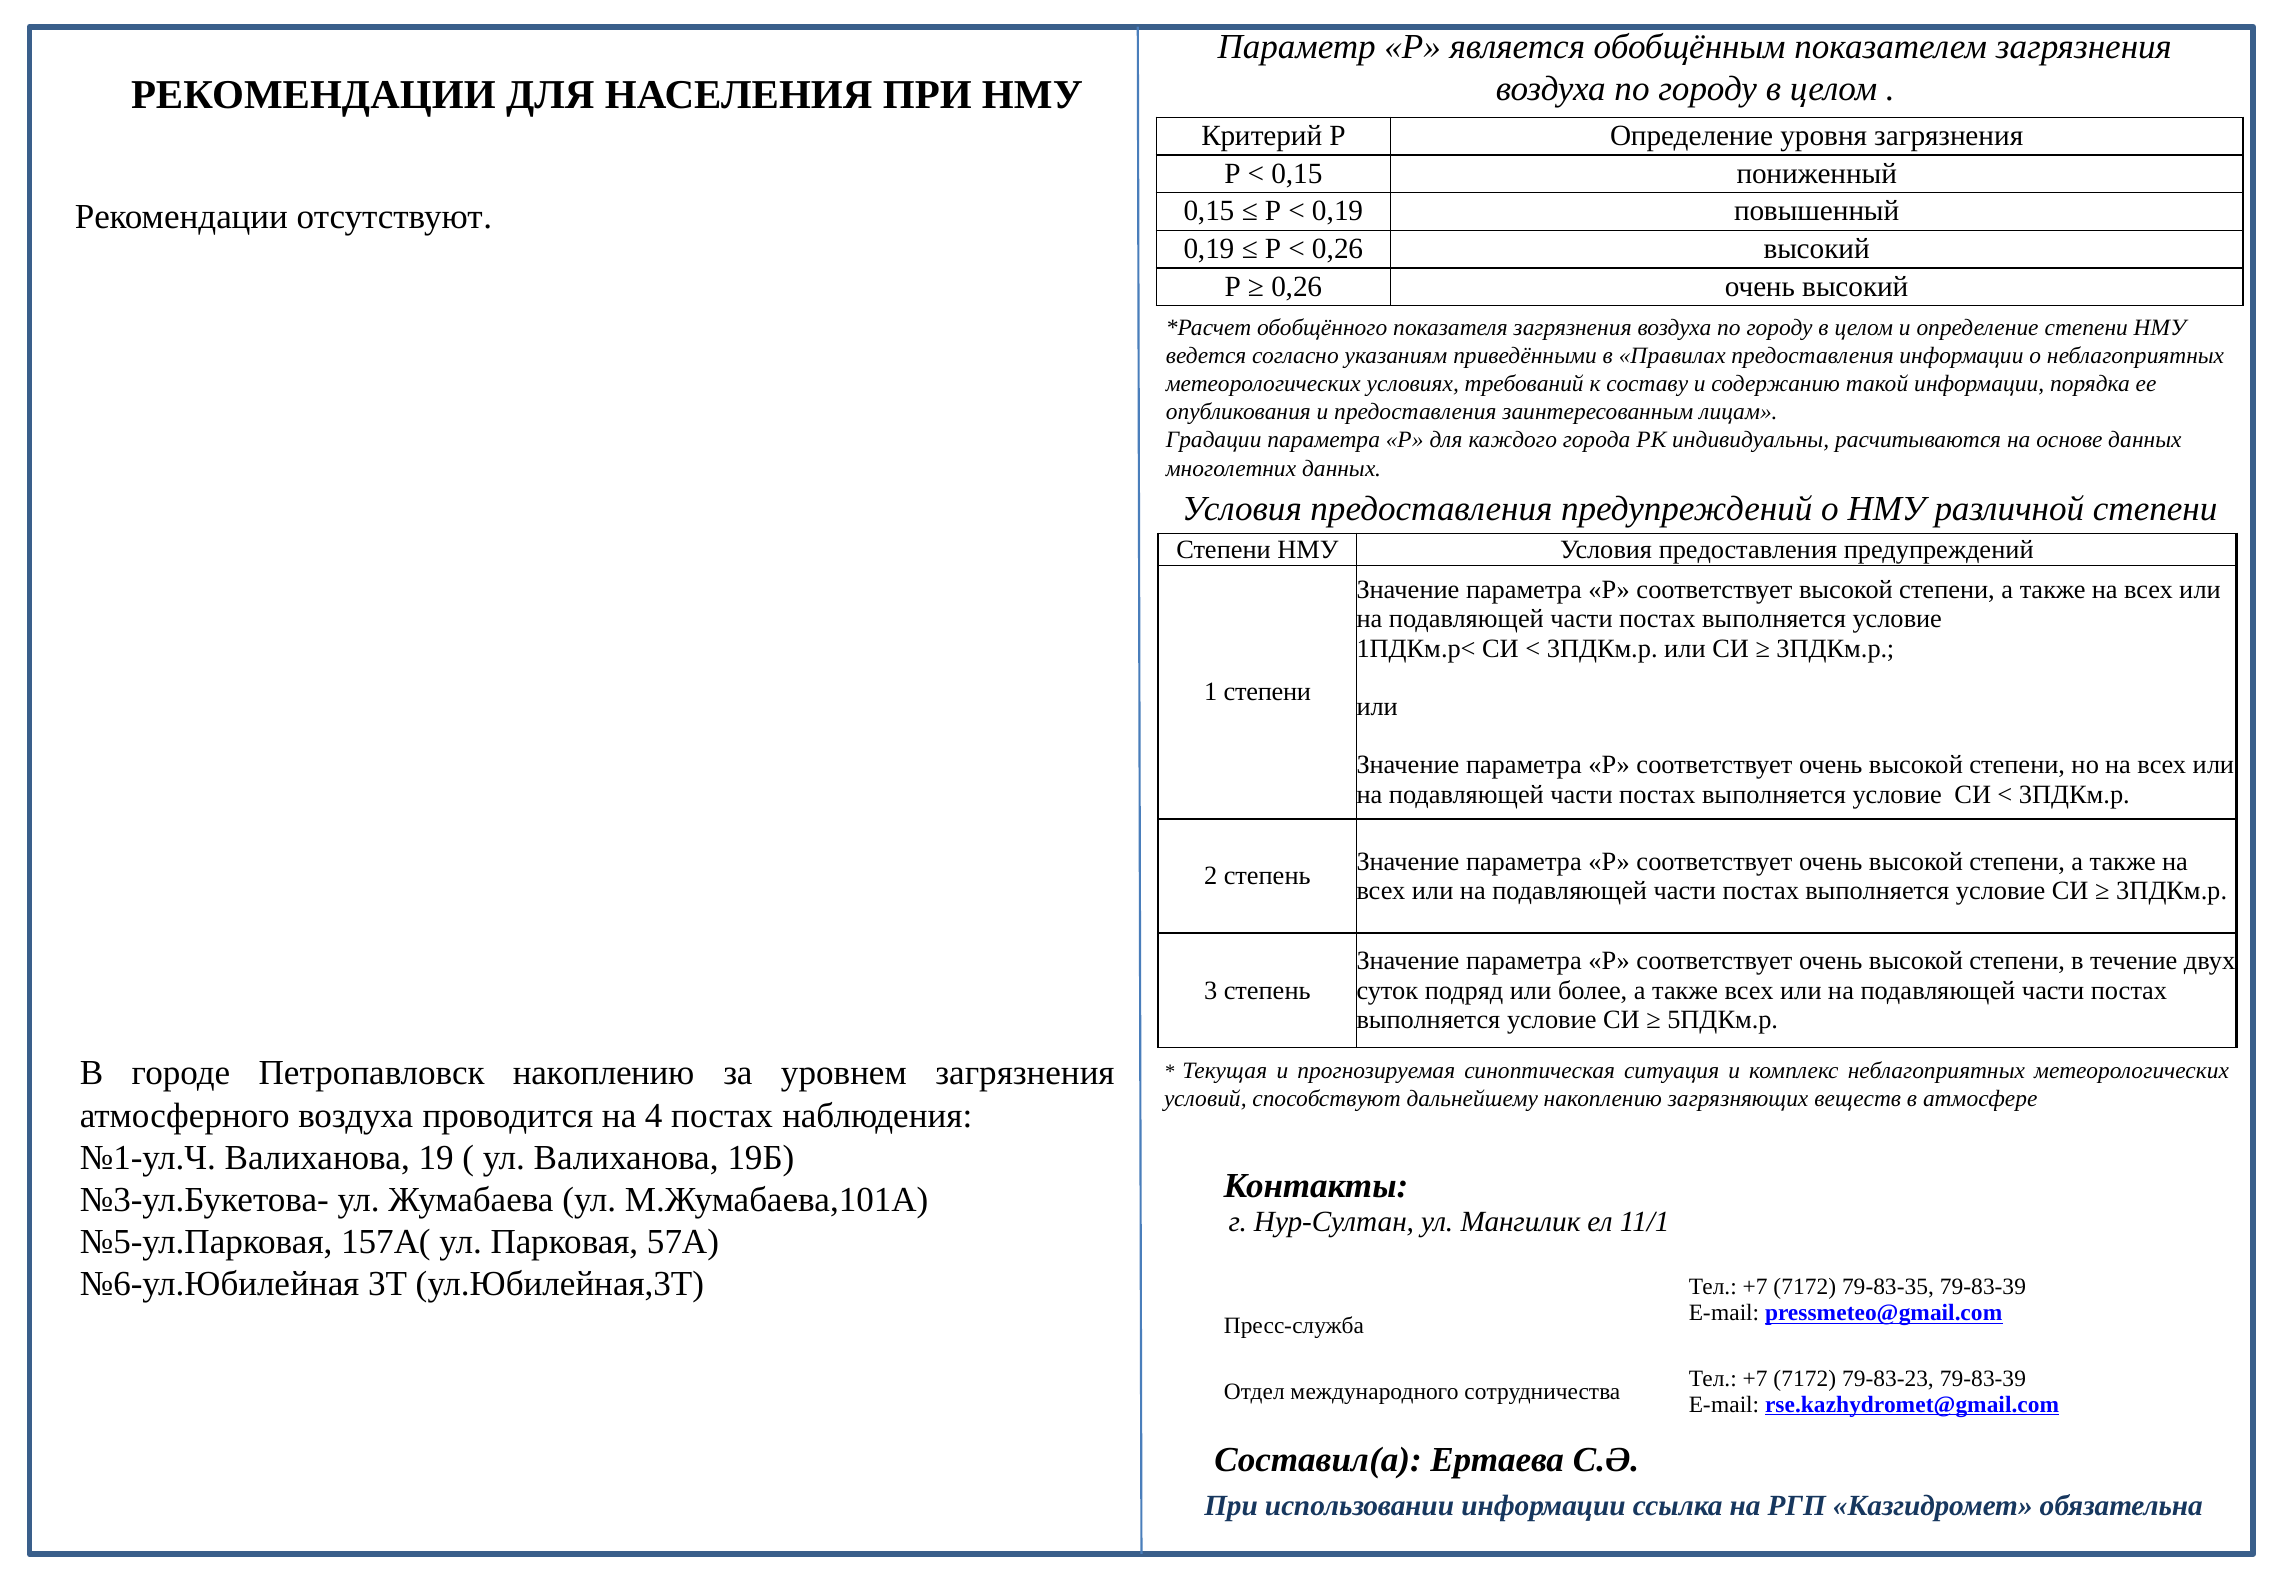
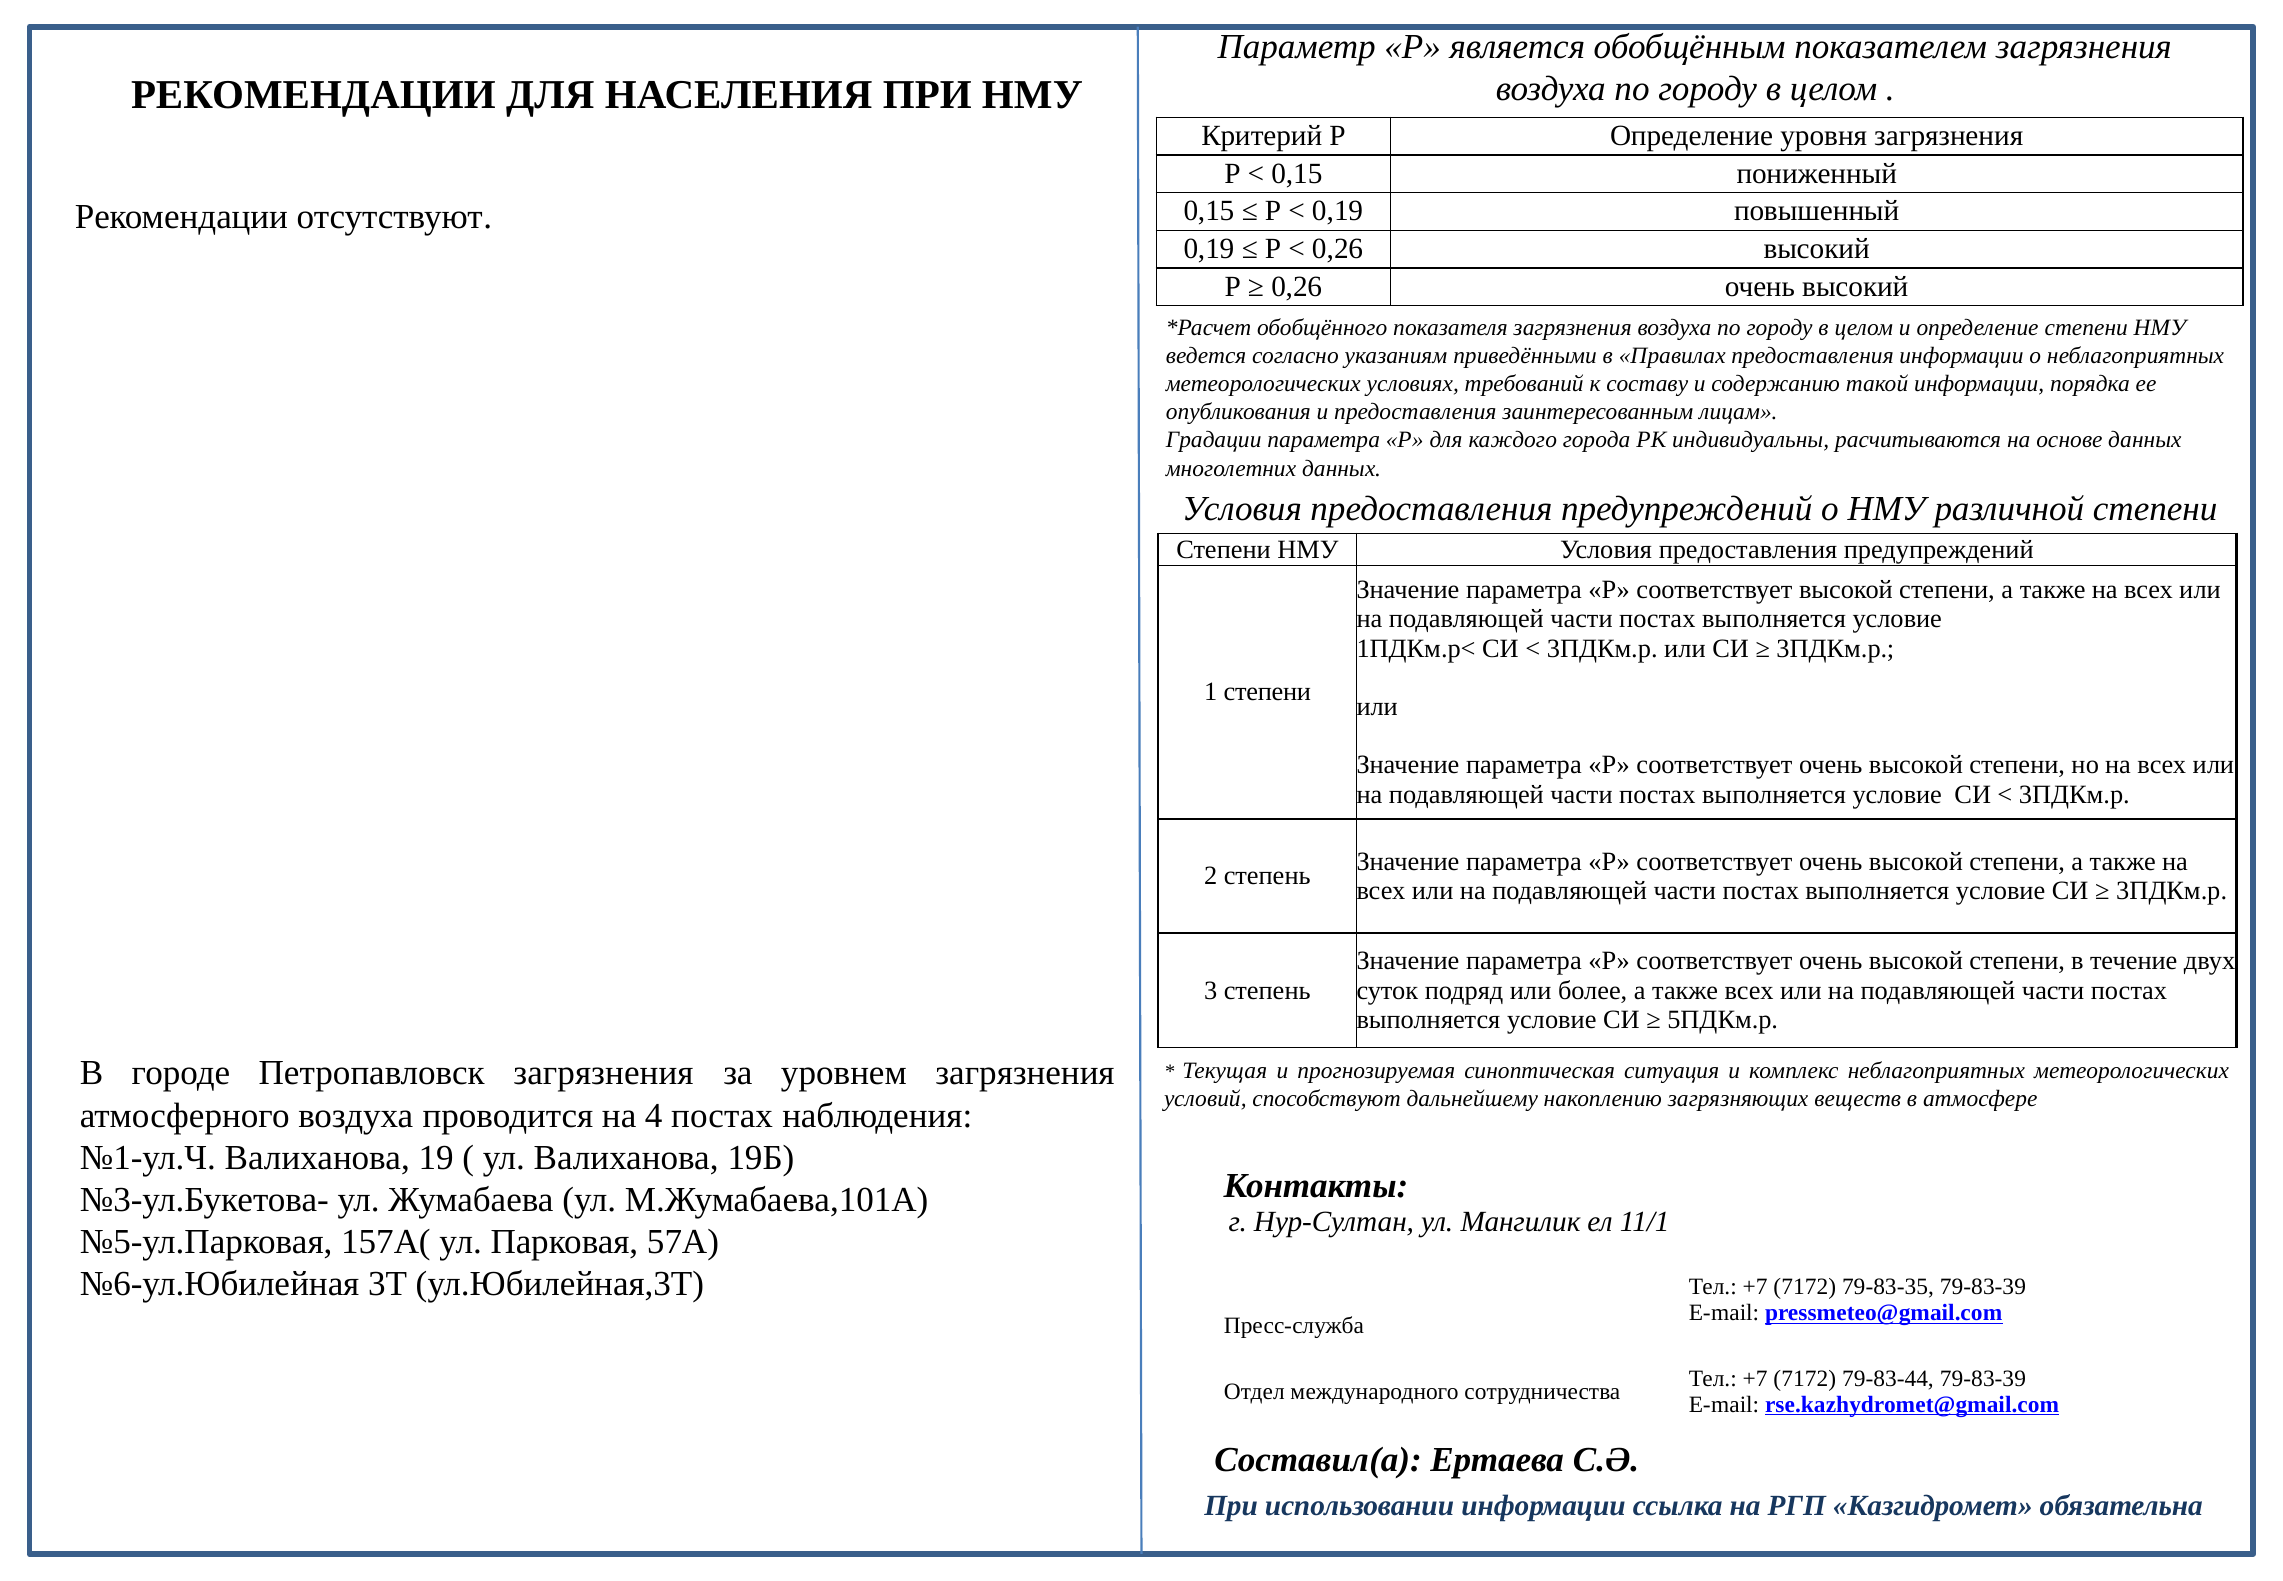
Петропавловск накоплению: накоплению -> загрязнения
79-83-23: 79-83-23 -> 79-83-44
